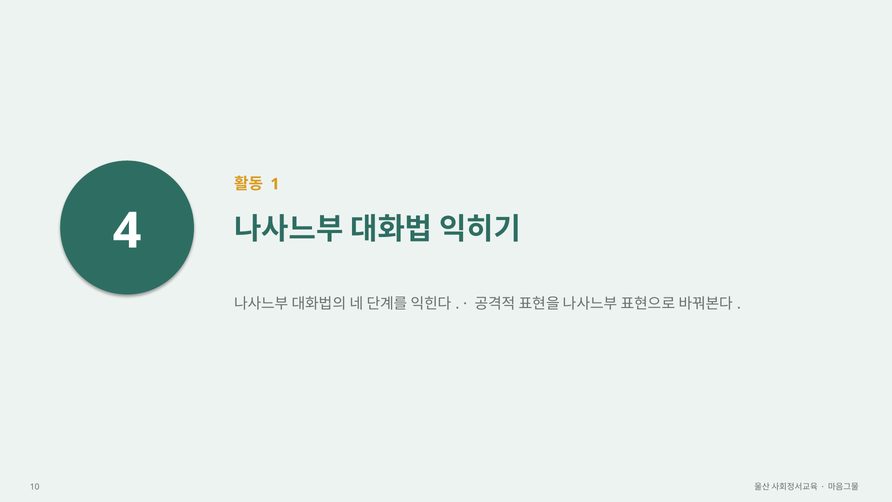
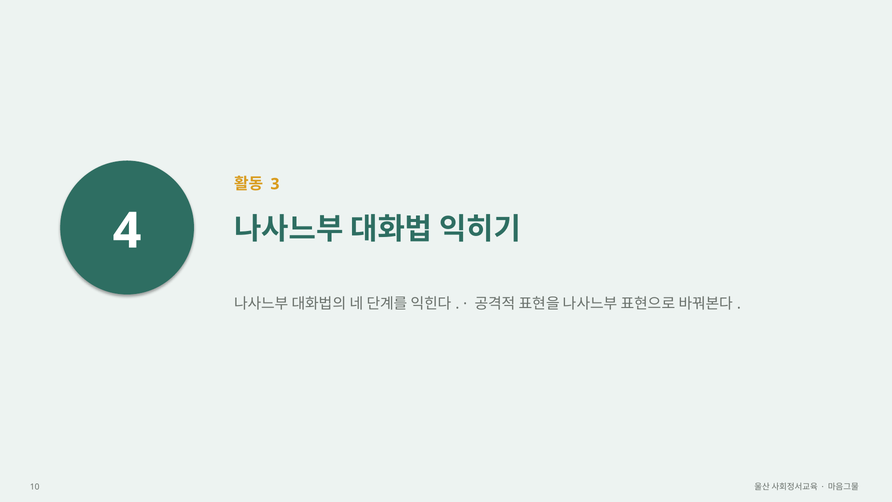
1: 1 -> 3
